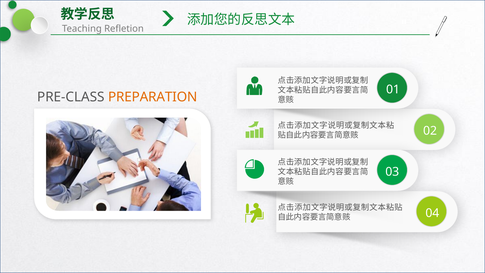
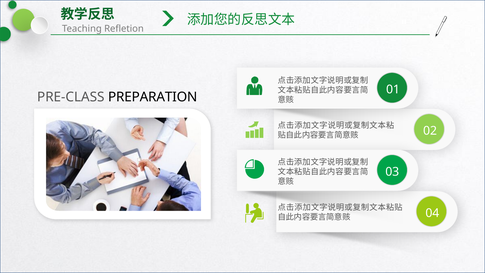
PREPARATION colour: orange -> black
